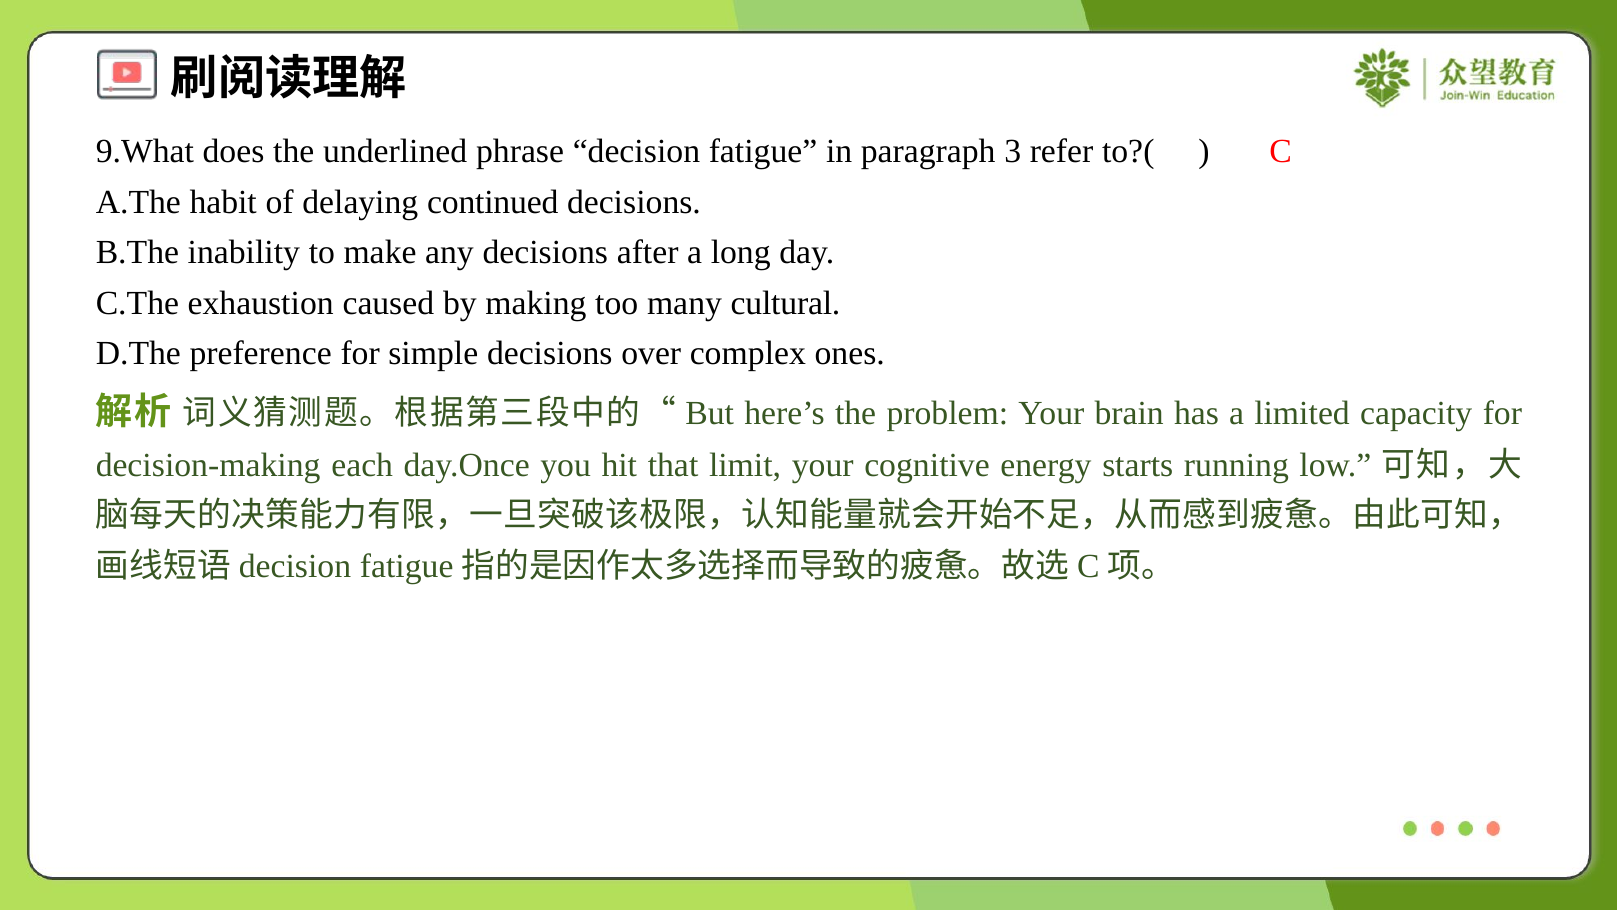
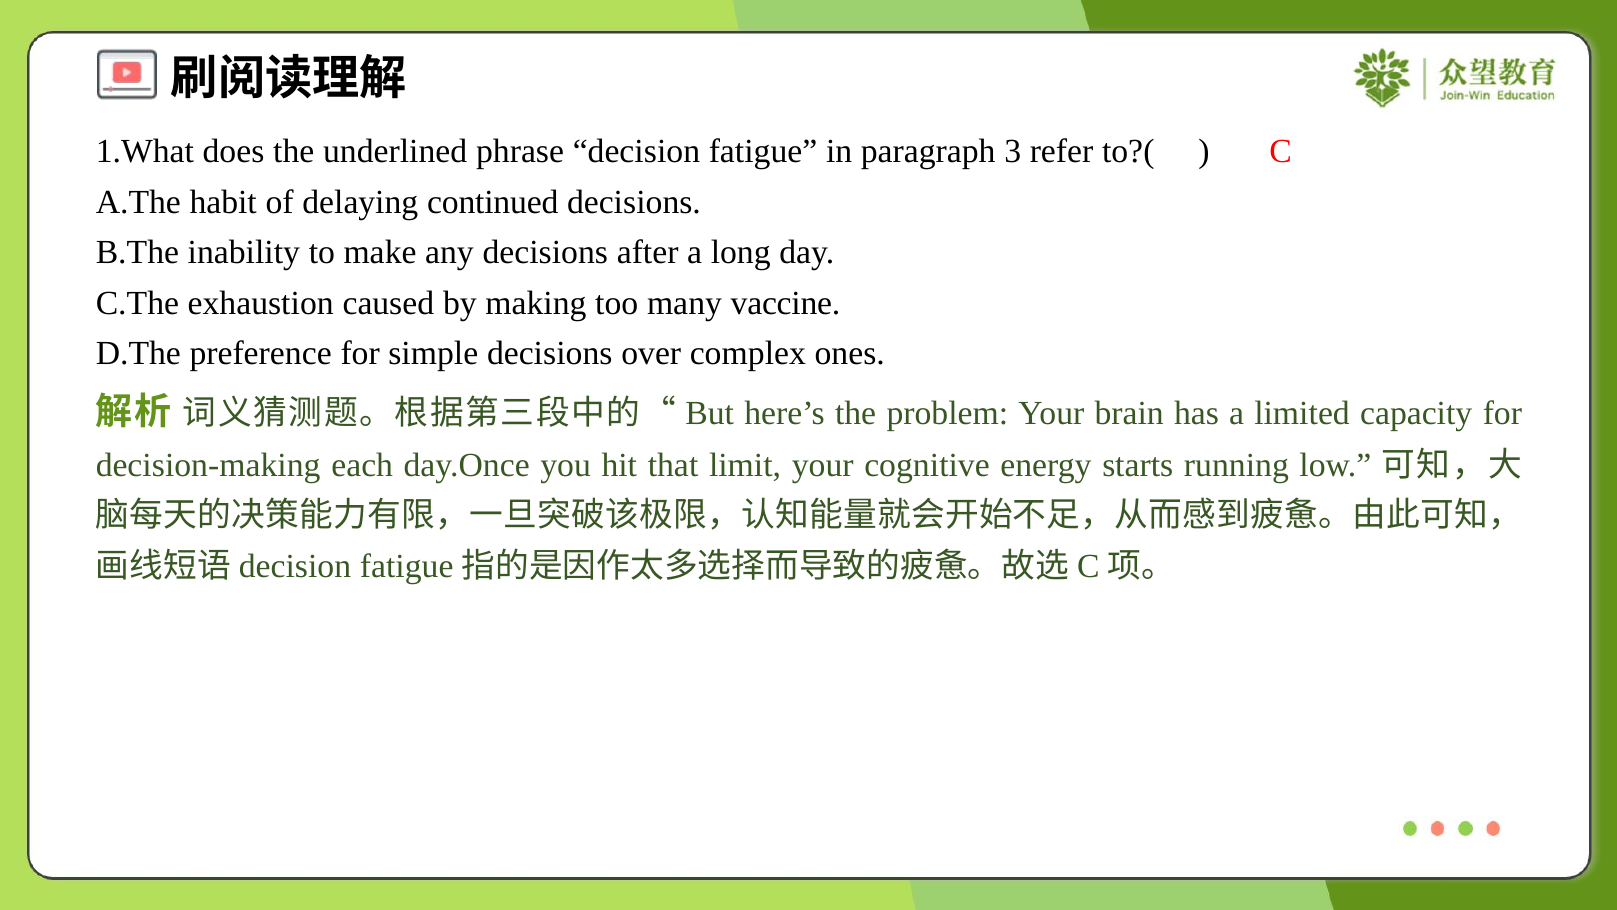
9.What: 9.What -> 1.What
cultural: cultural -> vaccine
